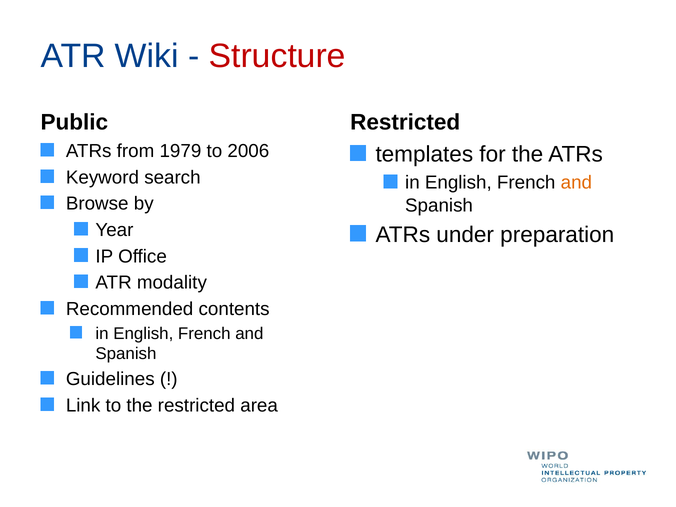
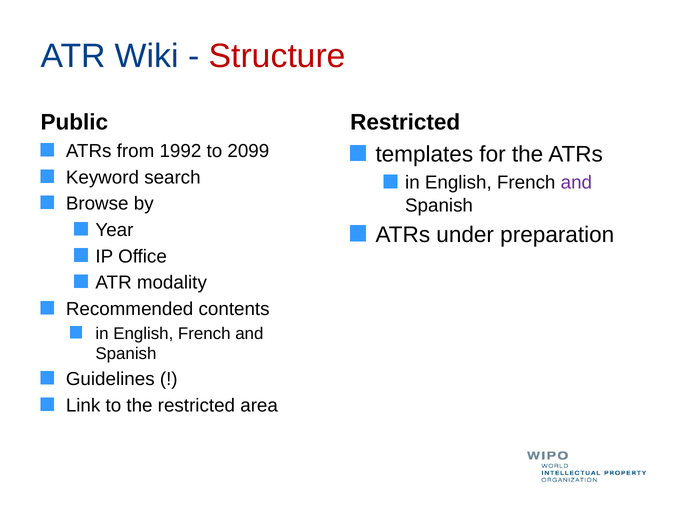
1979: 1979 -> 1992
2006: 2006 -> 2099
and at (576, 183) colour: orange -> purple
